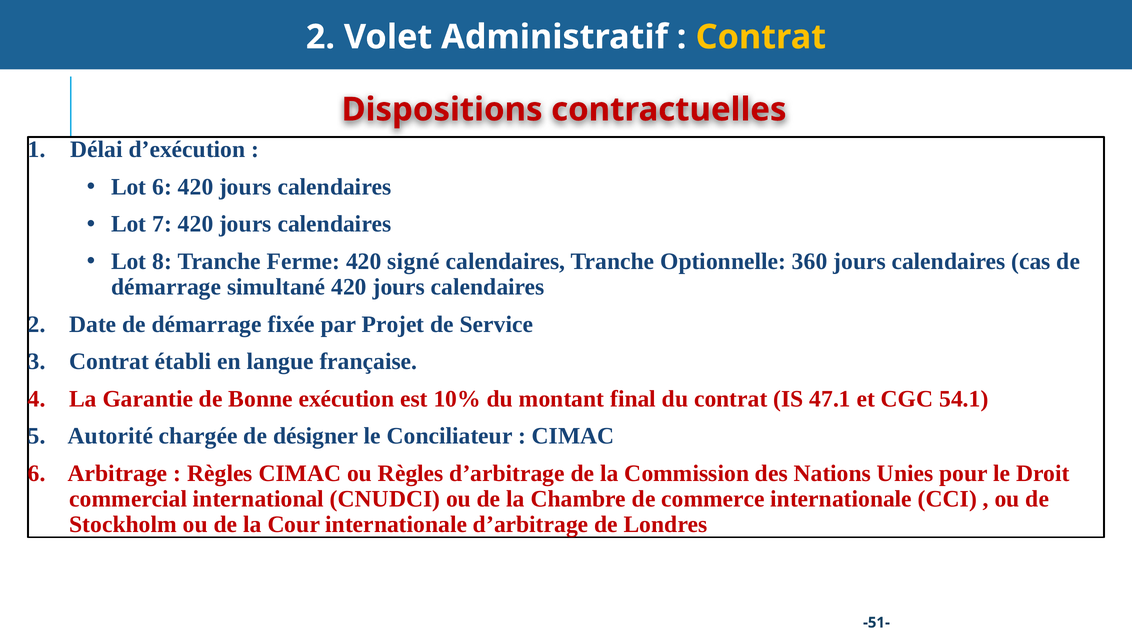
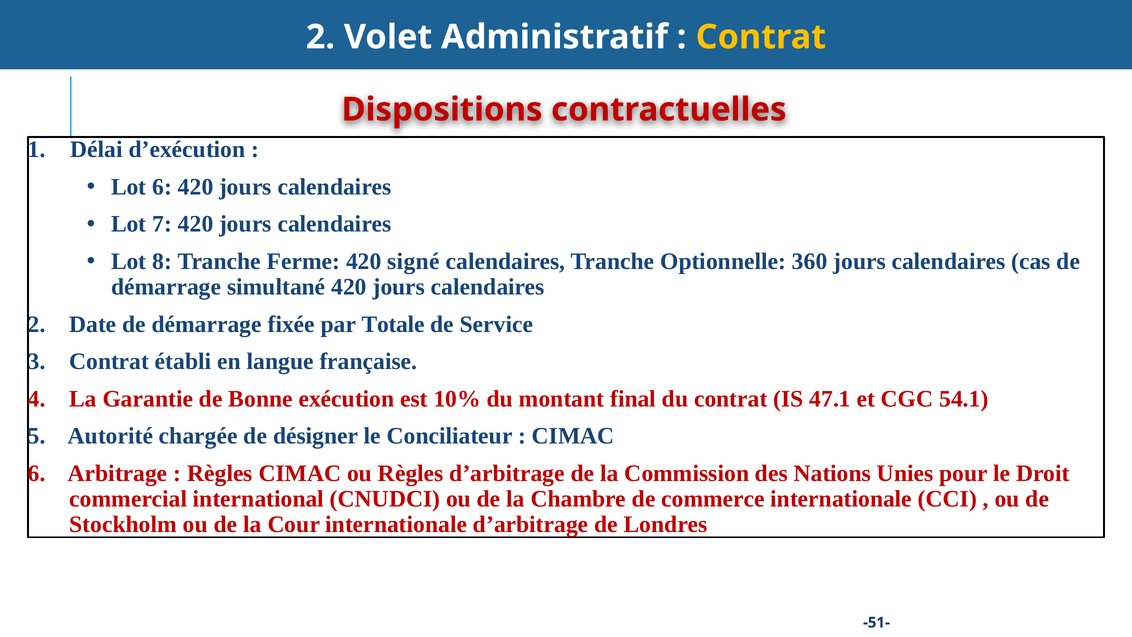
Projet: Projet -> Totale
